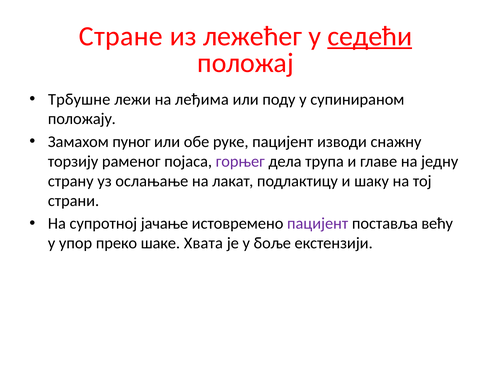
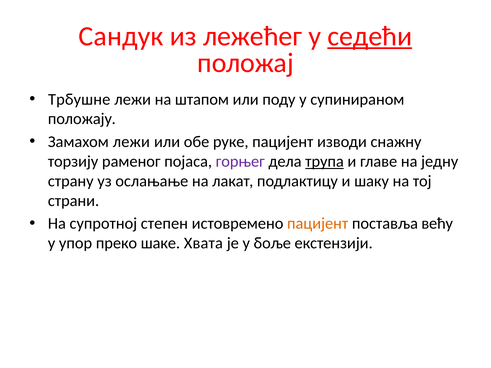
Стране: Стране -> Сандук
леђима: леђима -> штапом
Замахом пуног: пуног -> лежи
трупа underline: none -> present
јачање: јачање -> степен
пацијент at (318, 224) colour: purple -> orange
